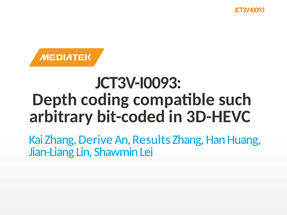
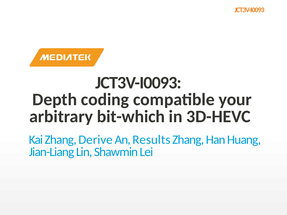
such: such -> your
bit-coded: bit-coded -> bit-which
